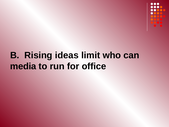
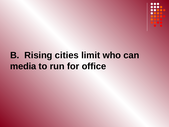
ideas: ideas -> cities
